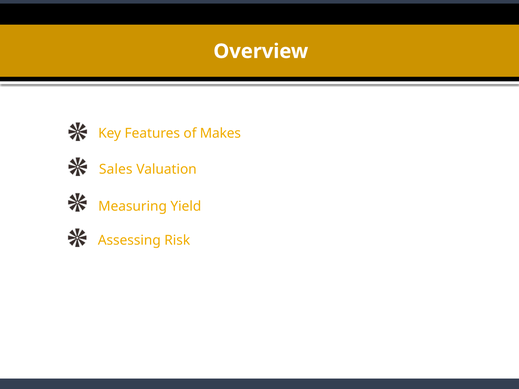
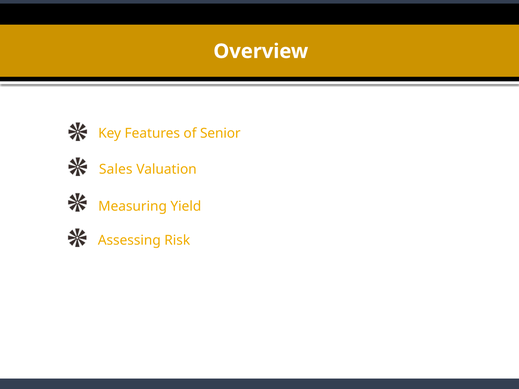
Makes: Makes -> Senior
